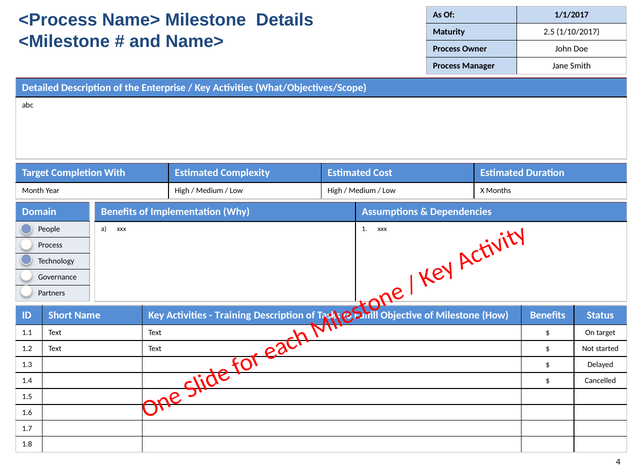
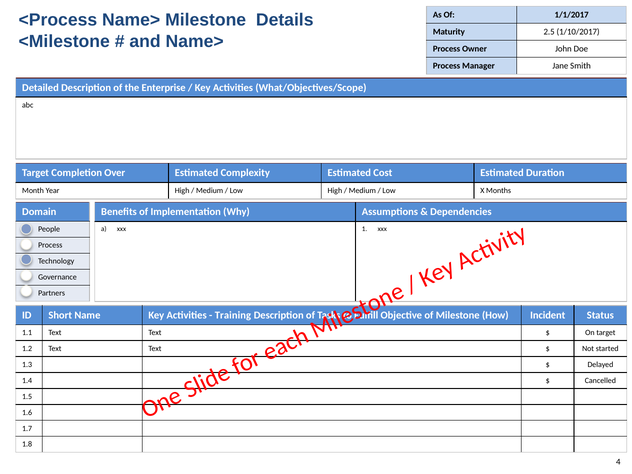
With: With -> Over
How Benefits: Benefits -> Incident
